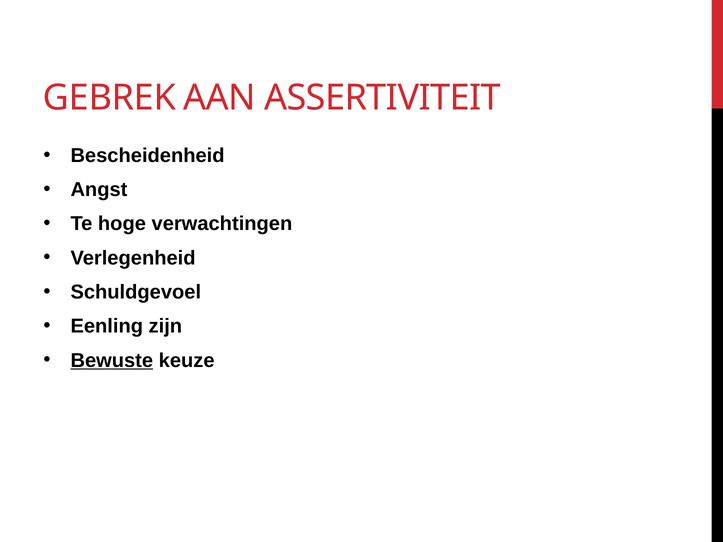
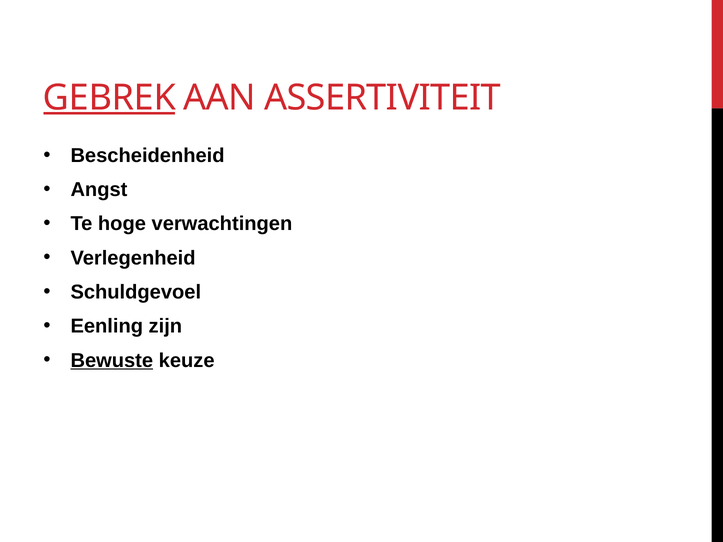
GEBREK underline: none -> present
